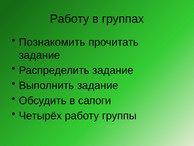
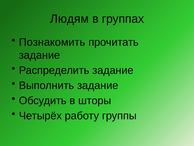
Работу at (69, 19): Работу -> Людям
сапоги: сапоги -> шторы
